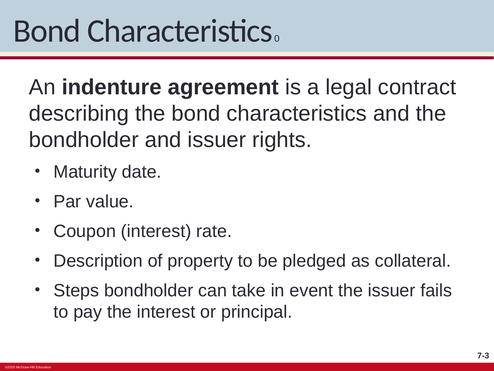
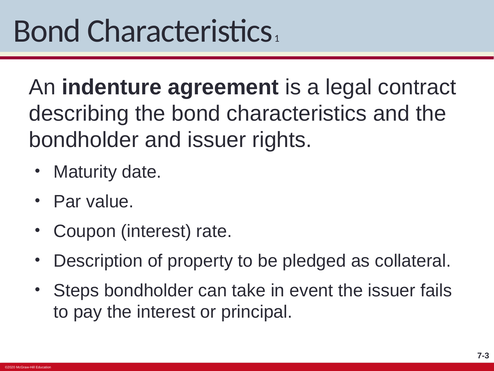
0: 0 -> 1
